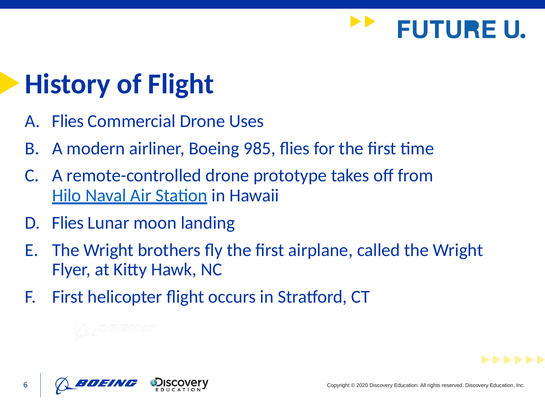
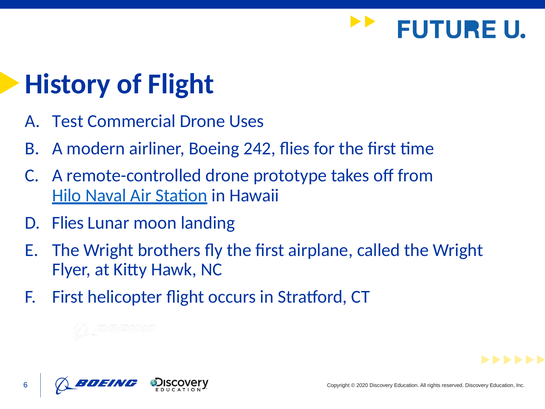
A Flies: Flies -> Test
985: 985 -> 242
